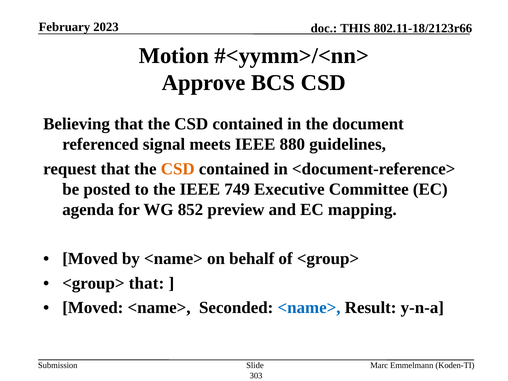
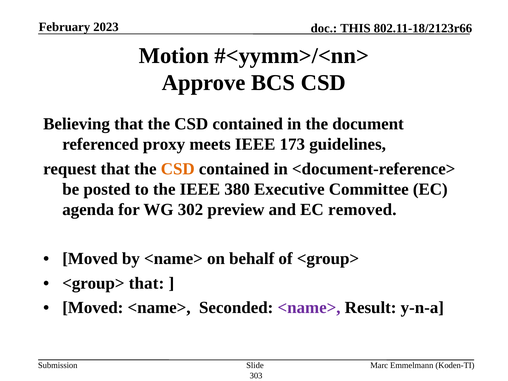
signal: signal -> proxy
880: 880 -> 173
749: 749 -> 380
852: 852 -> 302
mapping: mapping -> removed
<name> at (309, 308) colour: blue -> purple
